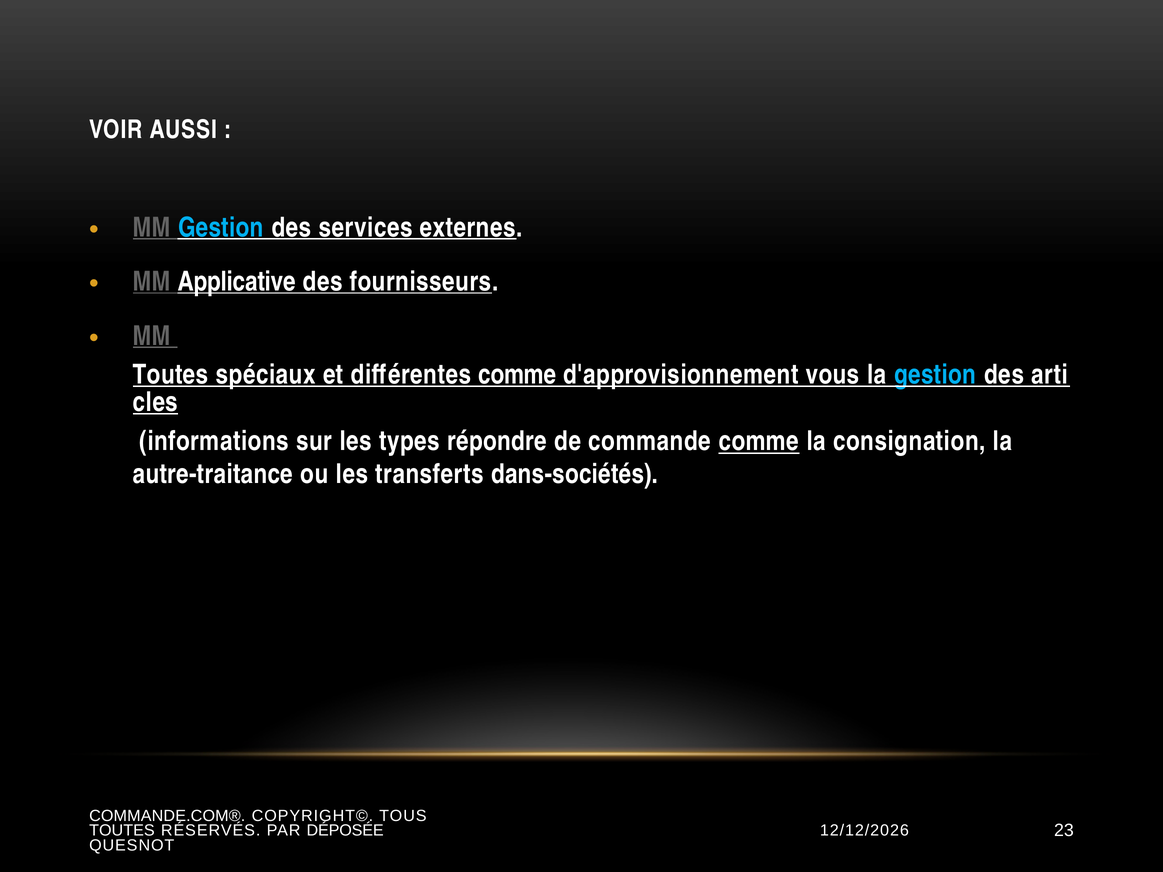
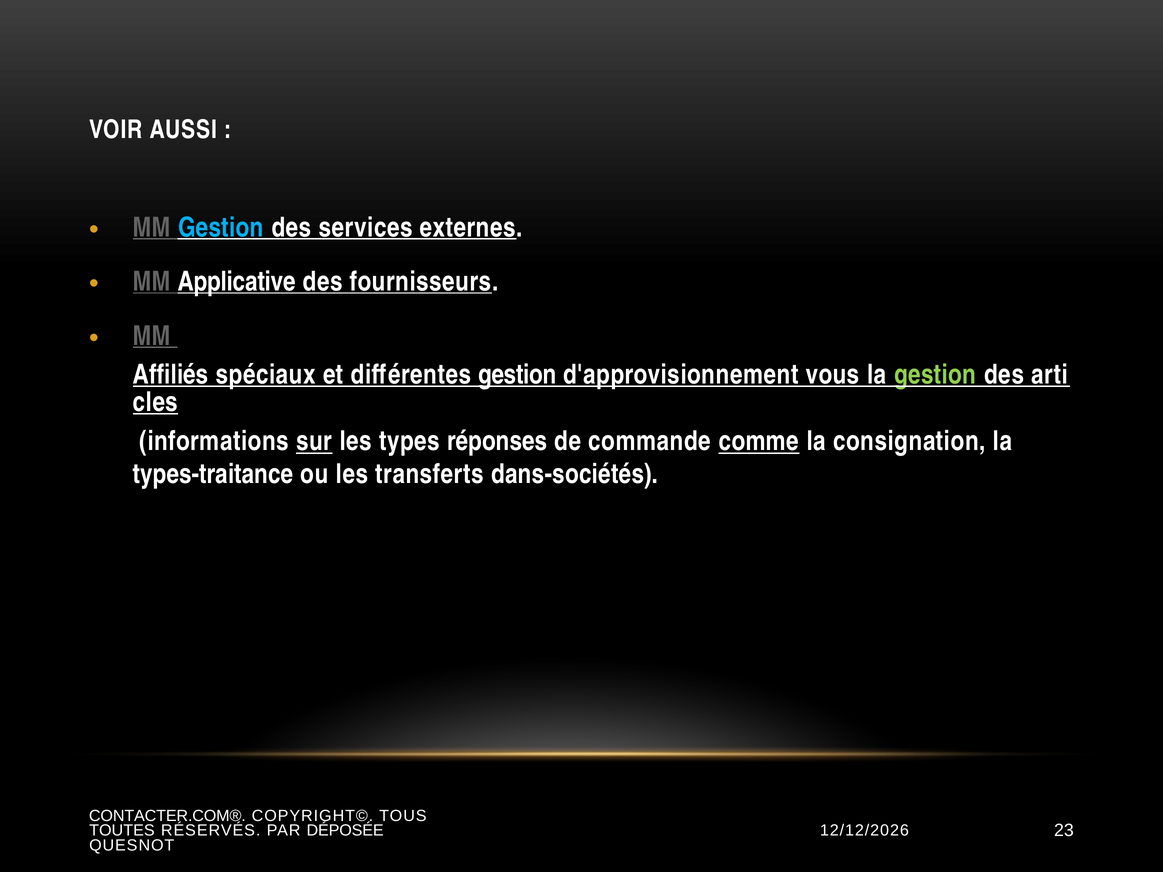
Toutes at (171, 375): Toutes -> Affiliés
différentes comme: comme -> gestion
gestion at (935, 375) colour: light blue -> light green
sur underline: none -> present
répondre: répondre -> réponses
autre-traitance: autre-traitance -> types-traitance
COMMANDE.COM®: COMMANDE.COM® -> CONTACTER.COM®
